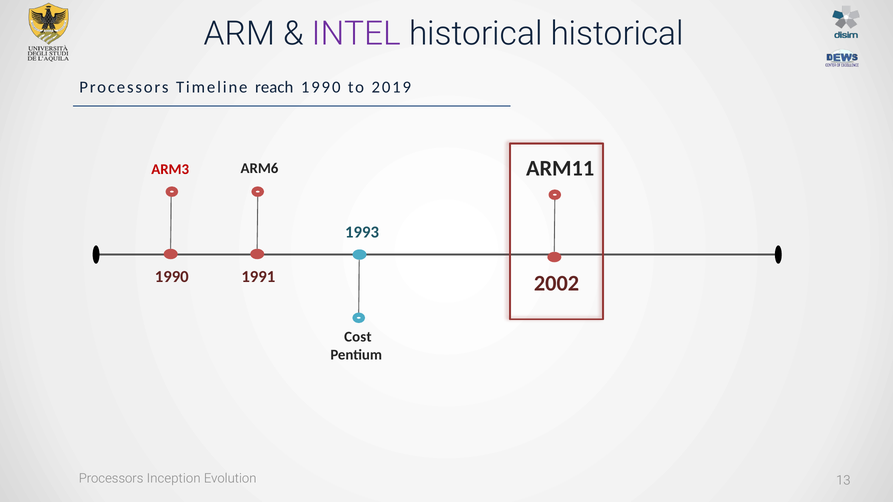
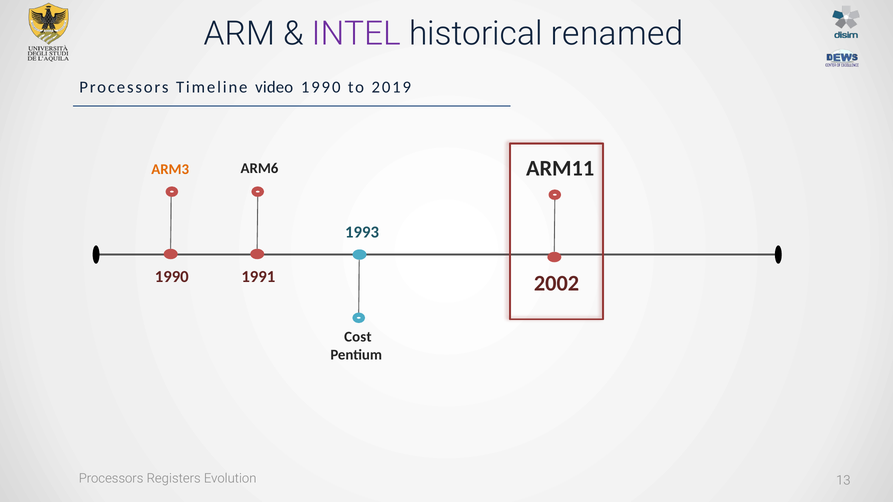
historical historical: historical -> renamed
reach: reach -> video
ARM3 colour: red -> orange
Inception: Inception -> Registers
